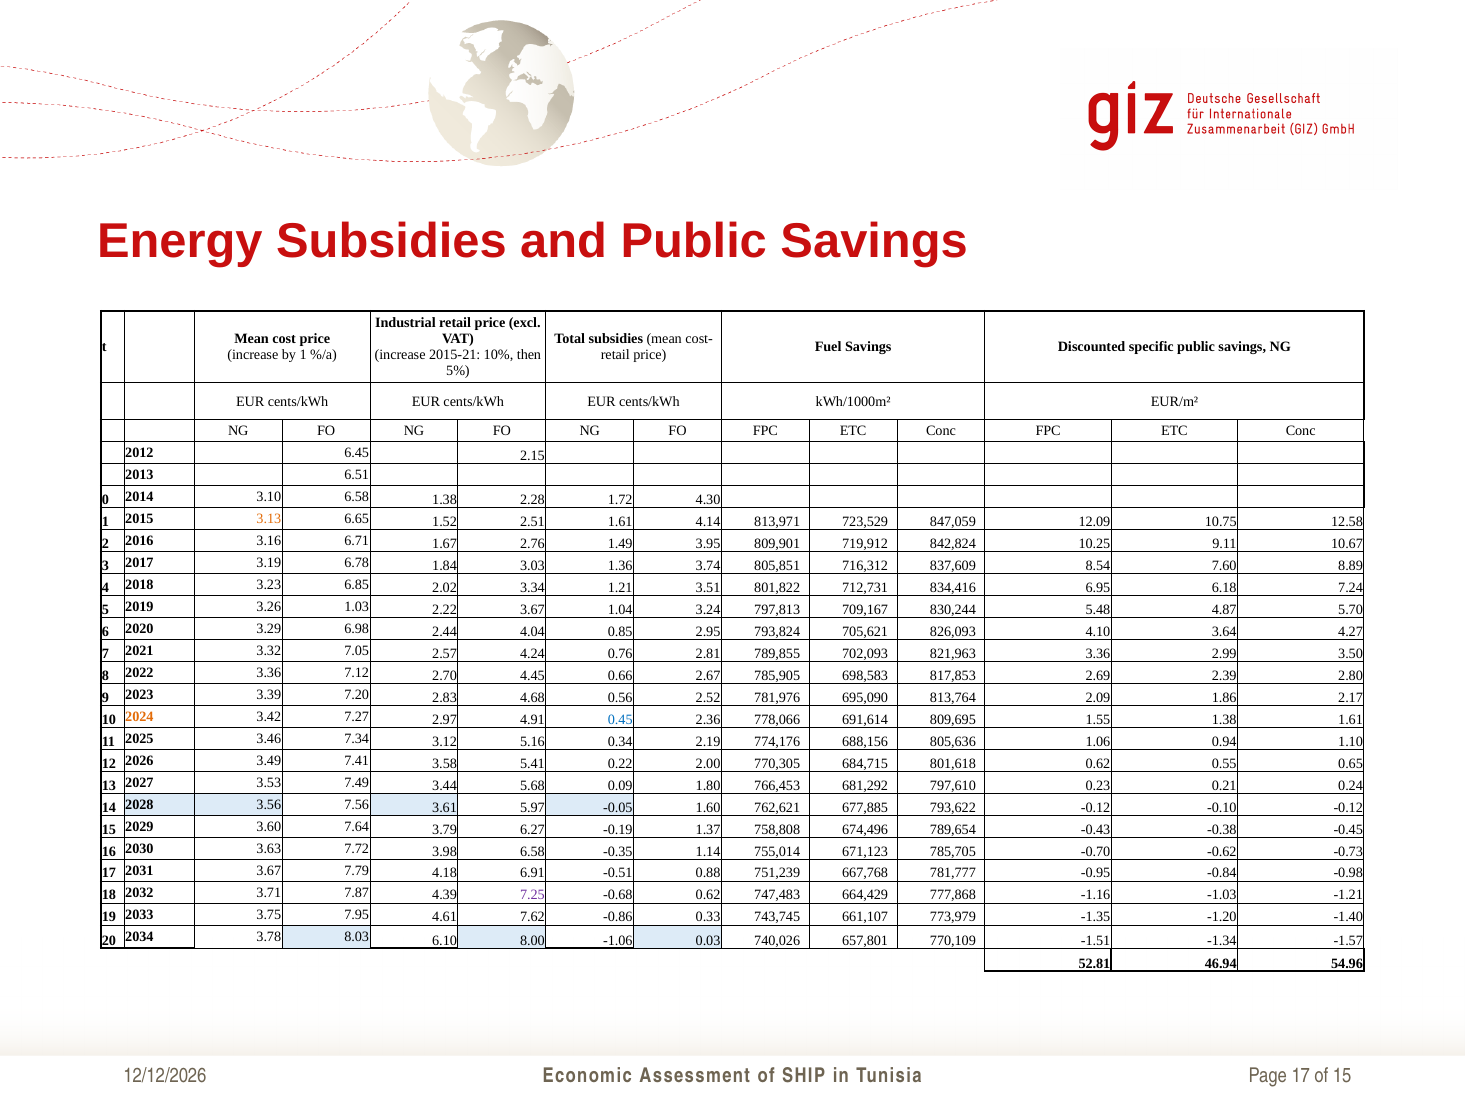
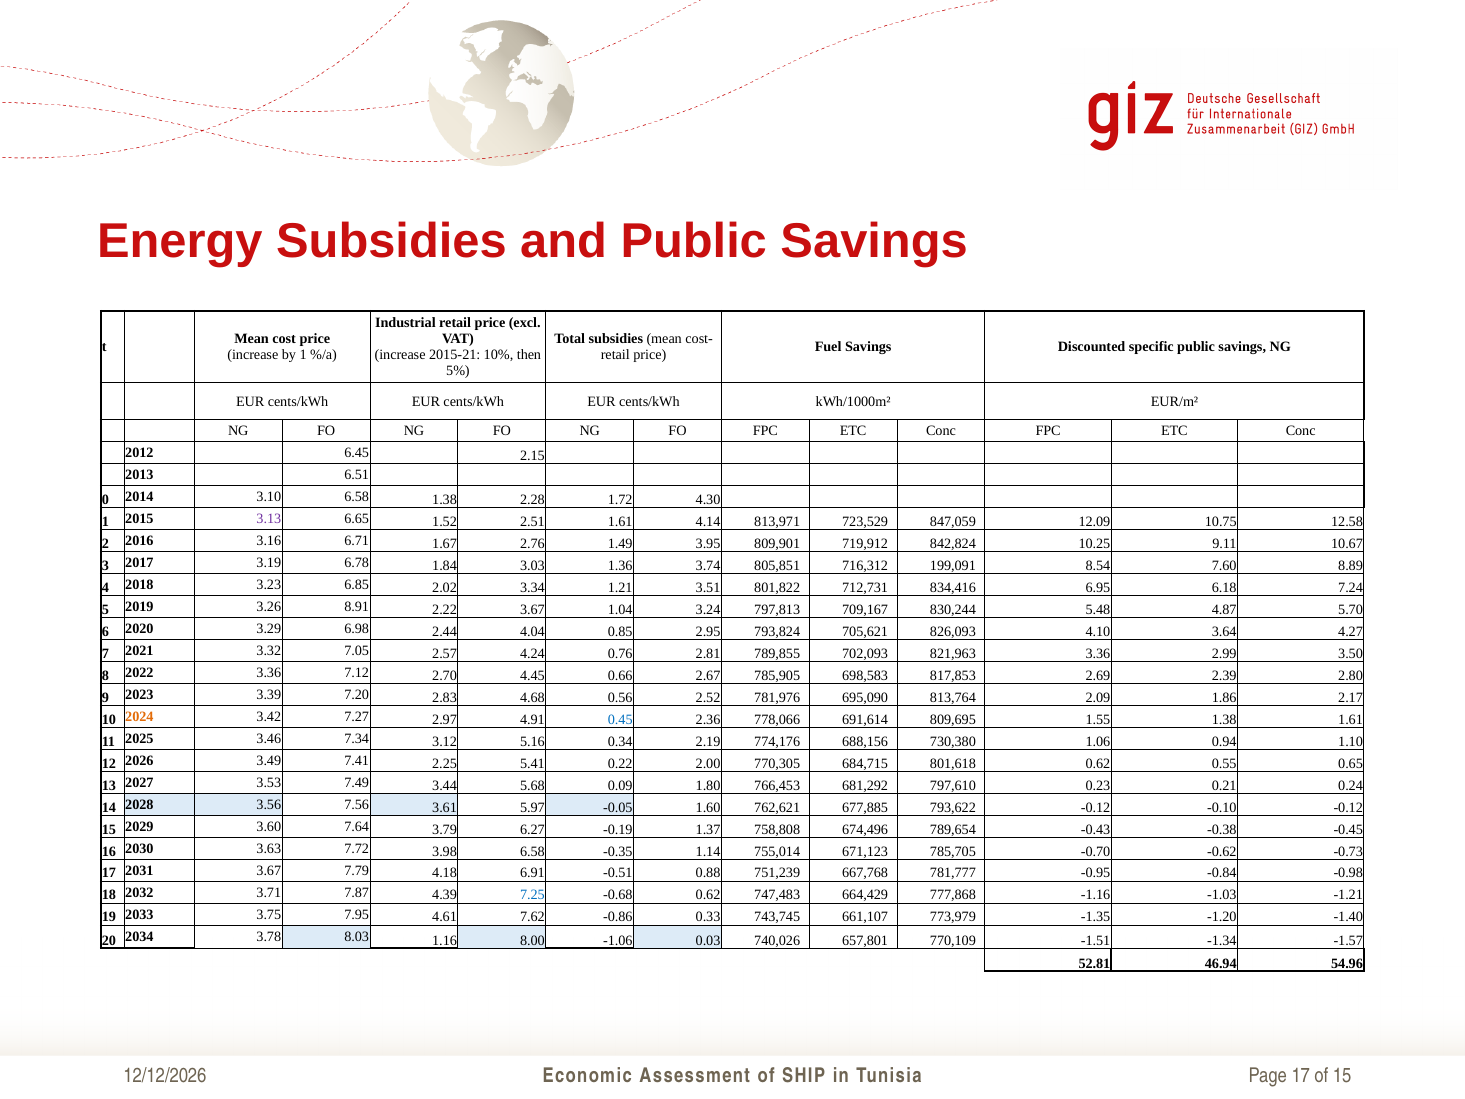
3.13 colour: orange -> purple
837,609: 837,609 -> 199,091
1.03: 1.03 -> 8.91
805,636: 805,636 -> 730,380
3.58: 3.58 -> 2.25
7.25 colour: purple -> blue
6.10: 6.10 -> 1.16
